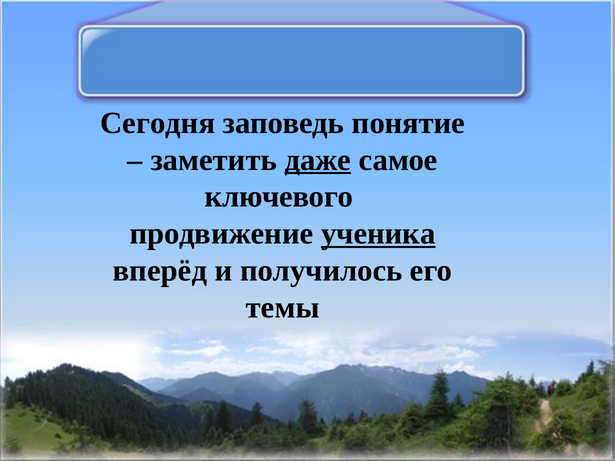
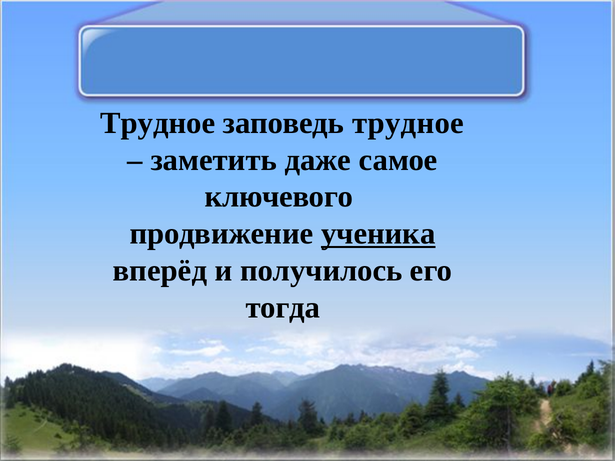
Сегодня at (158, 123): Сегодня -> Трудное
заповедь понятие: понятие -> трудное
даже underline: present -> none
темы: темы -> тогда
